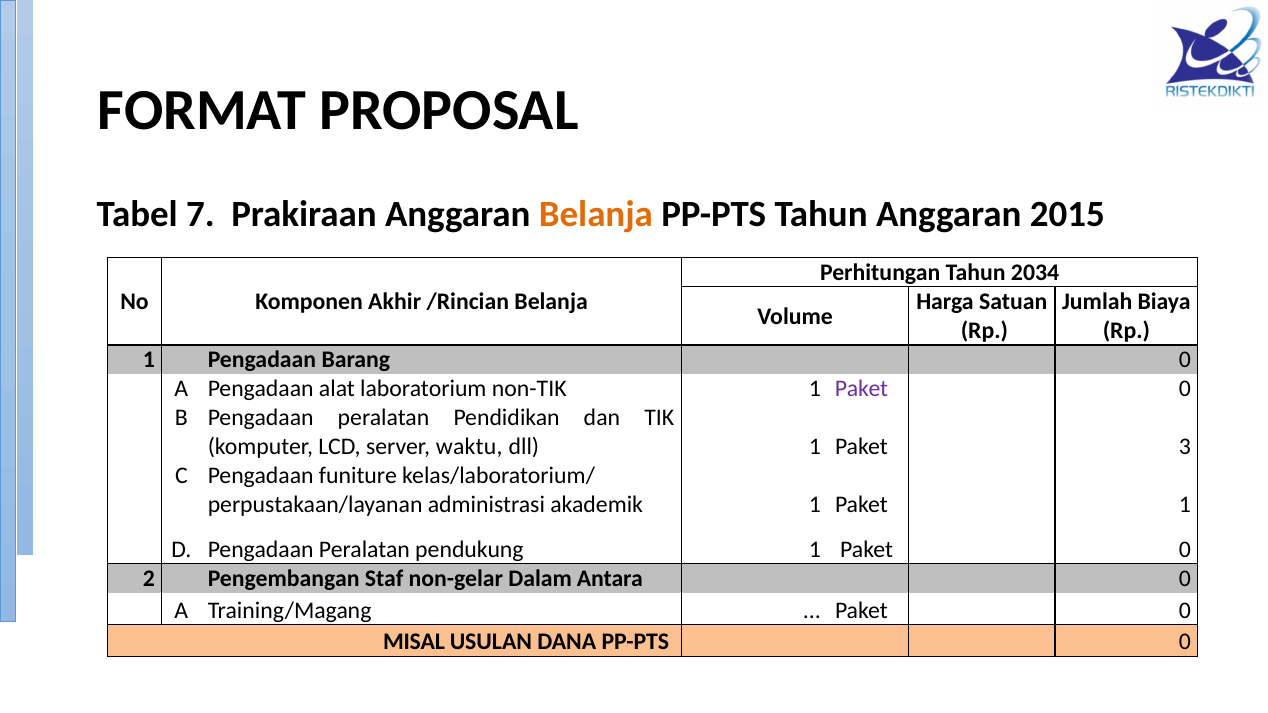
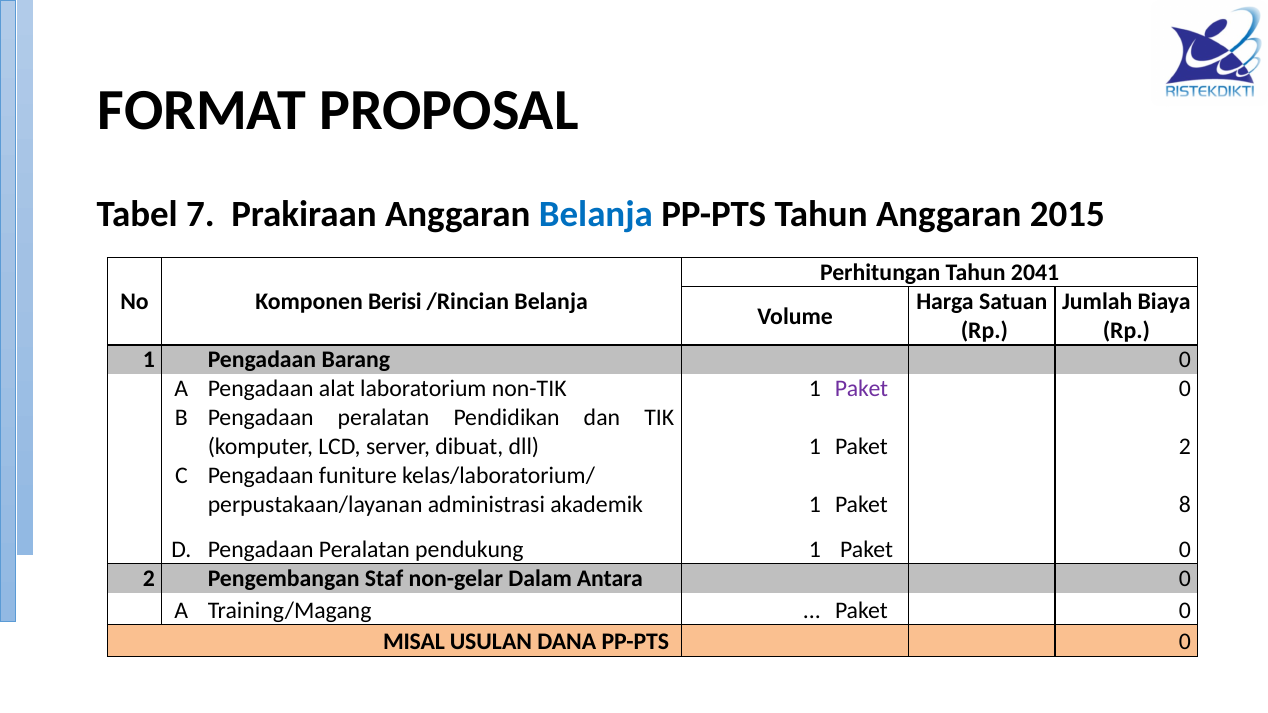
Belanja at (596, 214) colour: orange -> blue
2034: 2034 -> 2041
Akhir: Akhir -> Berisi
waktu: waktu -> dibuat
Paket 3: 3 -> 2
Paket 1: 1 -> 8
